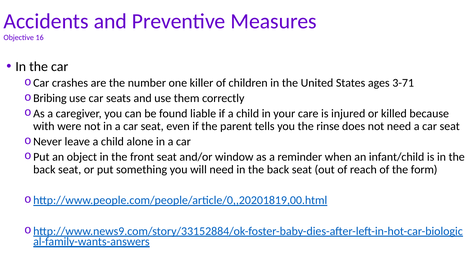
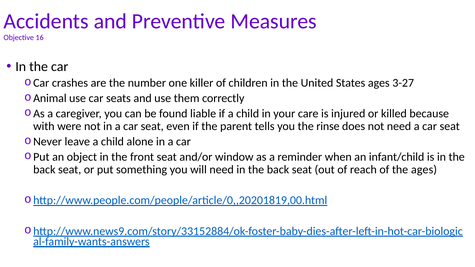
3-71: 3-71 -> 3-27
Bribing: Bribing -> Animal
the form: form -> ages
